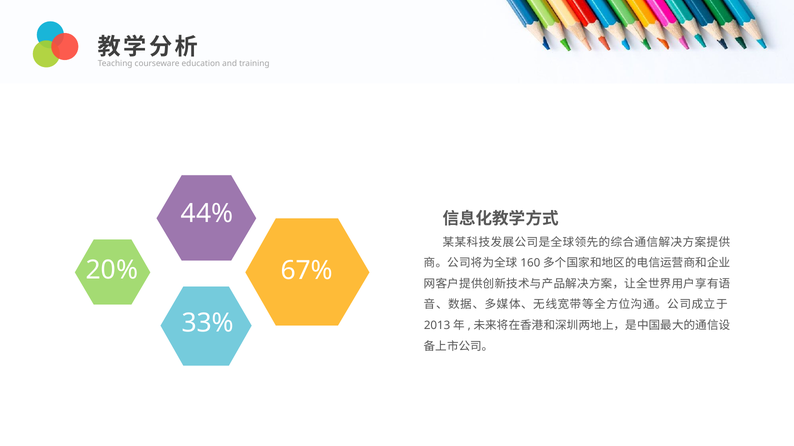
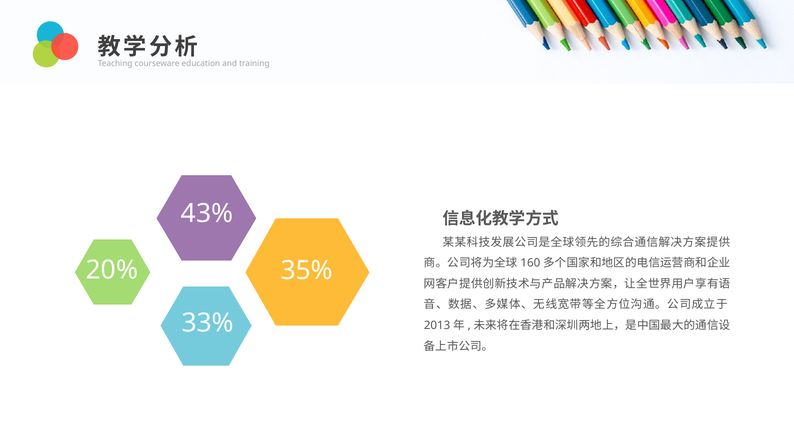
44%: 44% -> 43%
67%: 67% -> 35%
